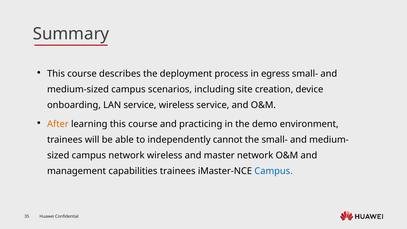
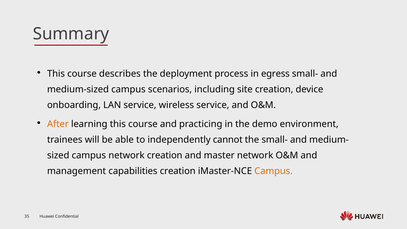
network wireless: wireless -> creation
capabilities trainees: trainees -> creation
Campus at (274, 171) colour: blue -> orange
